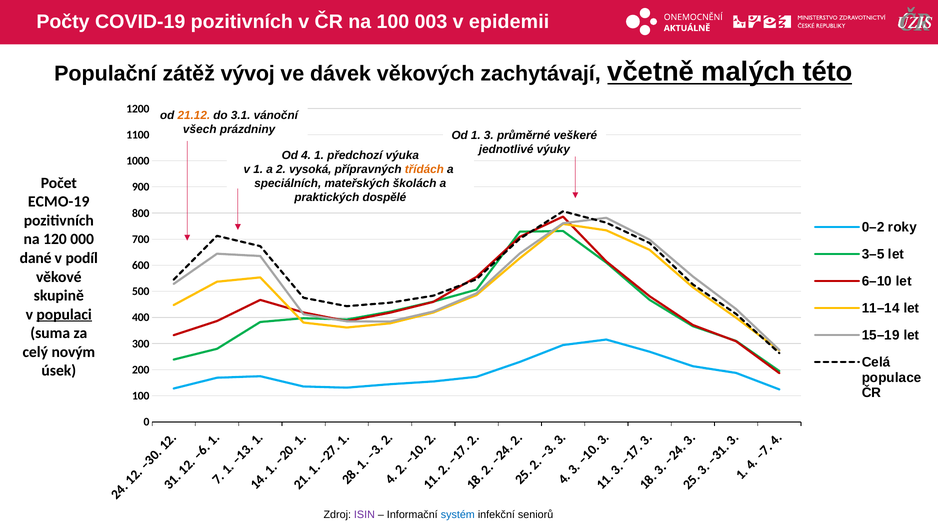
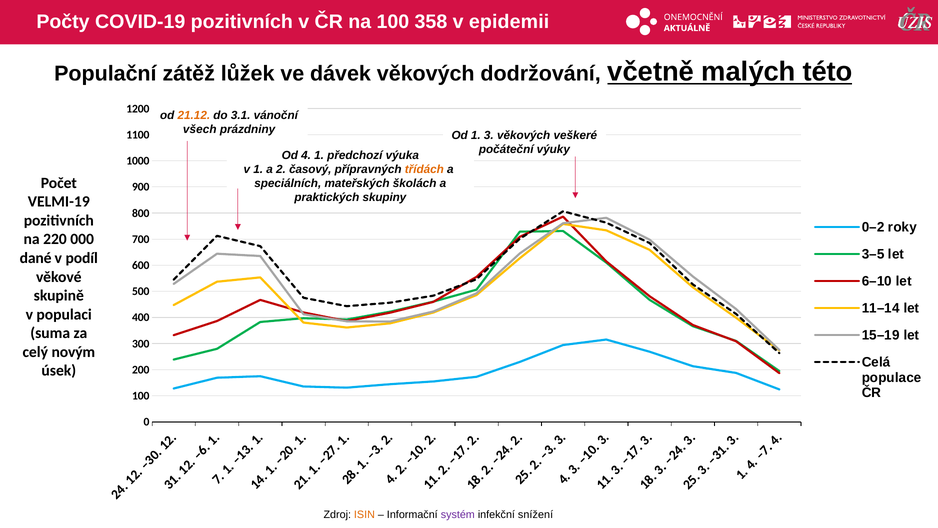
003: 003 -> 358
vývoj: vývoj -> lůžek
zachytávají: zachytávají -> dodržování
3 průměrné: průměrné -> věkových
jednotlivé: jednotlivé -> počáteční
vysoká: vysoká -> časový
dospělé: dospělé -> skupiny
ECMO-19: ECMO-19 -> VELMI-19
120: 120 -> 220
populaci underline: present -> none
ISIN colour: purple -> orange
systém colour: blue -> purple
seniorů: seniorů -> snížení
